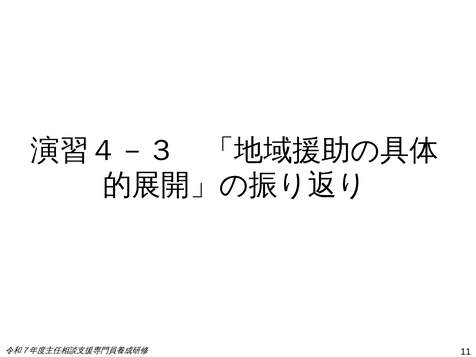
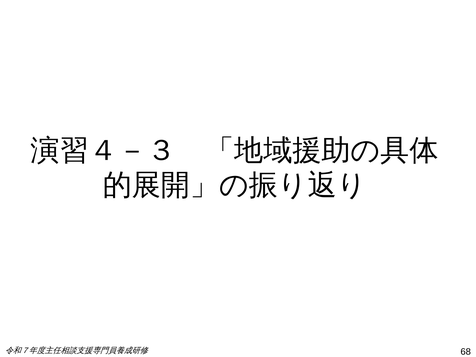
11: 11 -> 68
